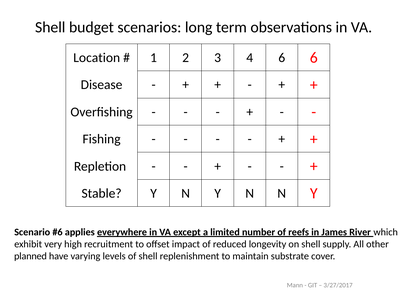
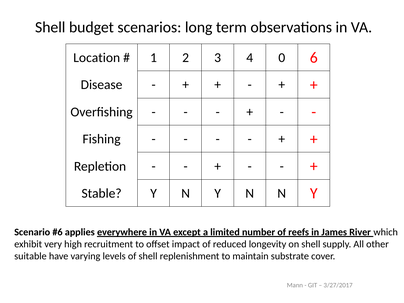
4 6: 6 -> 0
planned: planned -> suitable
